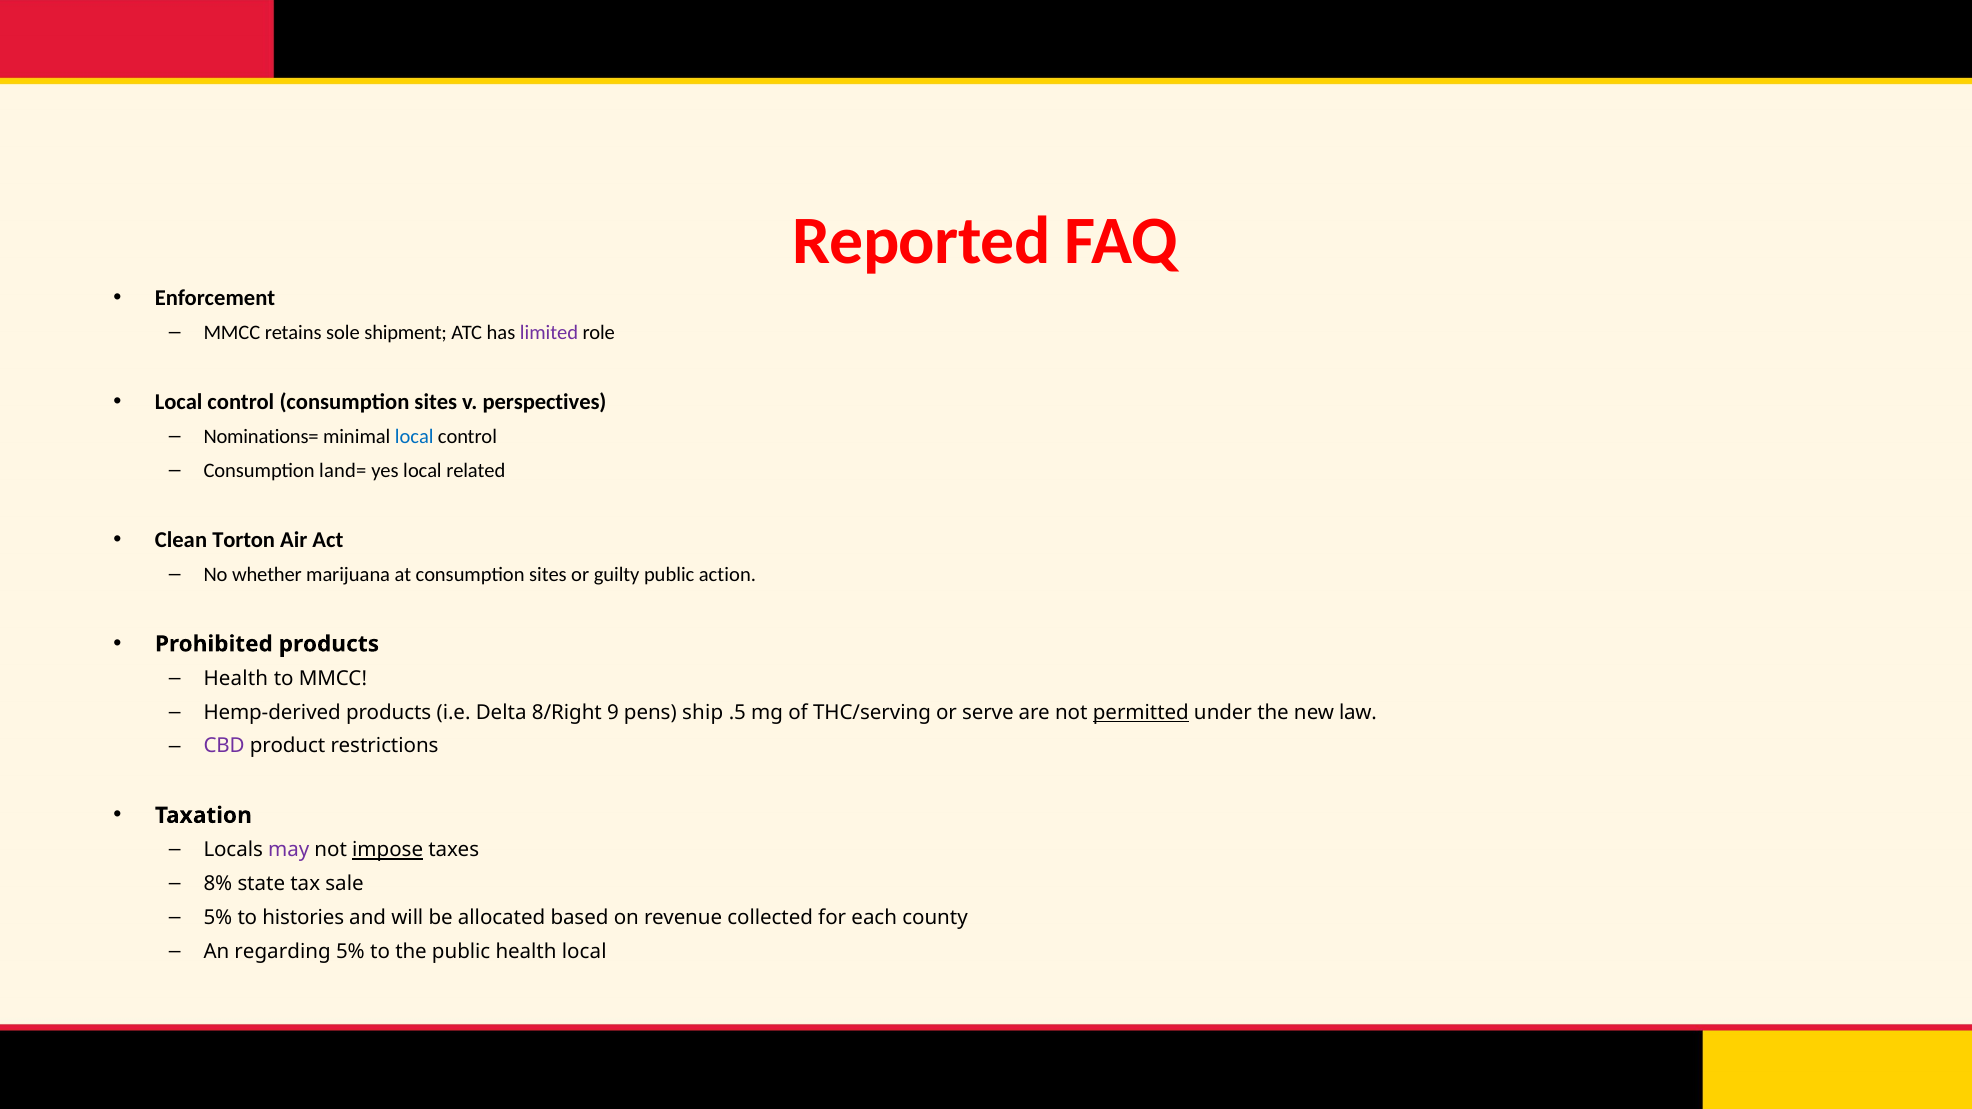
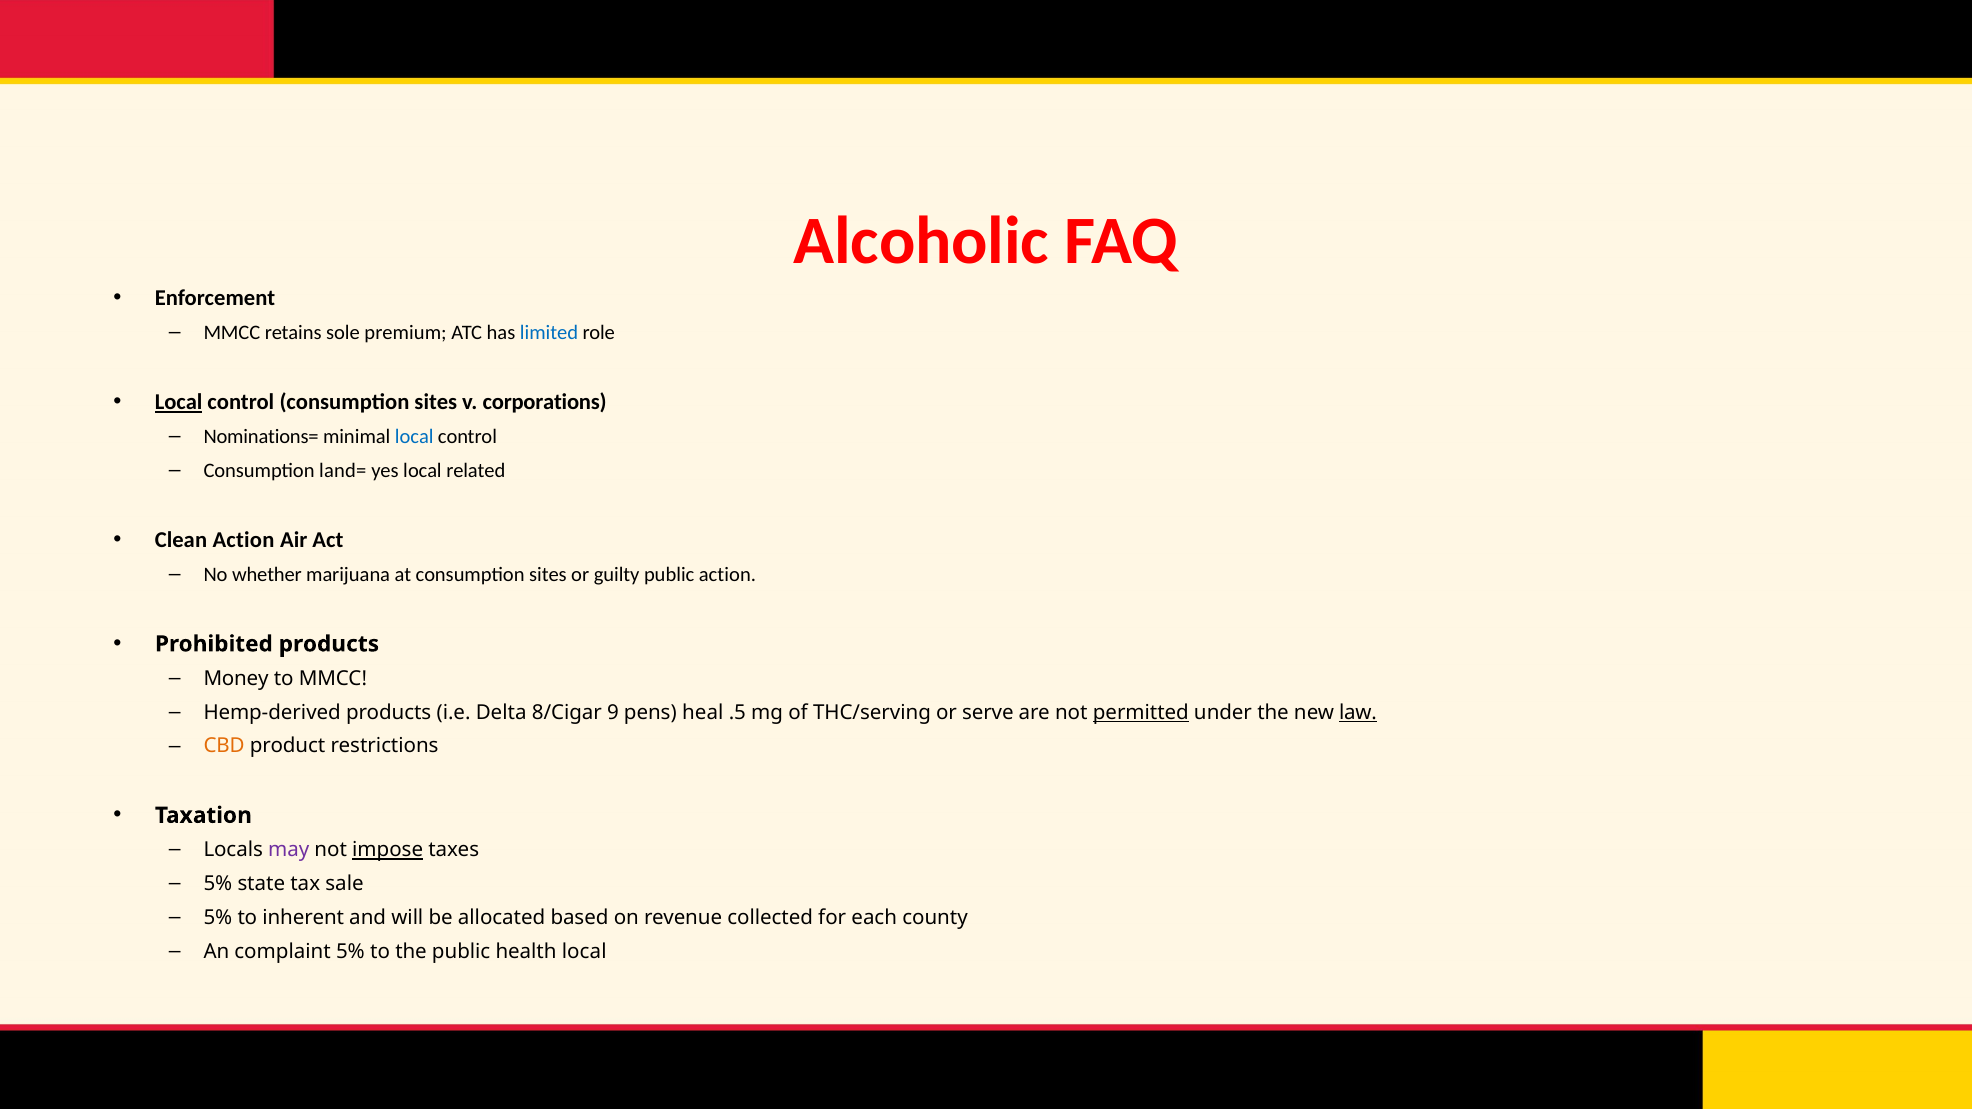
Reported: Reported -> Alcoholic
shipment: shipment -> premium
limited colour: purple -> blue
Local at (179, 402) underline: none -> present
perspectives: perspectives -> corporations
Clean Torton: Torton -> Action
Health at (236, 679): Health -> Money
8/Right: 8/Right -> 8/Cigar
ship: ship -> heal
law underline: none -> present
CBD colour: purple -> orange
8% at (218, 884): 8% -> 5%
histories: histories -> inherent
regarding: regarding -> complaint
